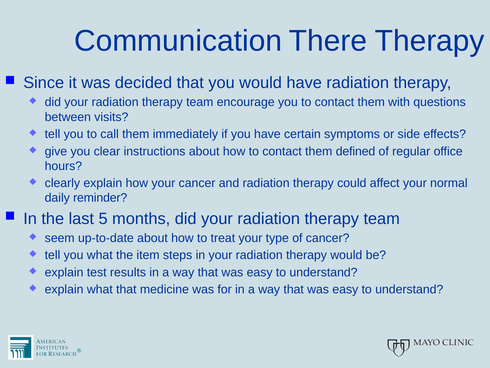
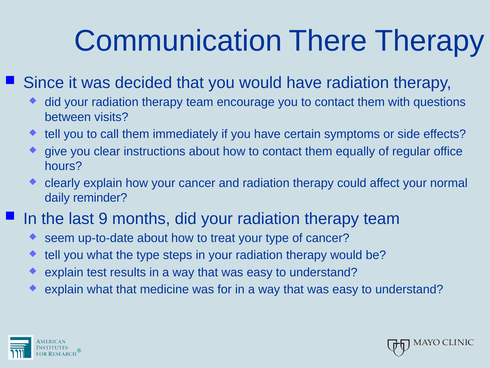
defined: defined -> equally
5: 5 -> 9
the item: item -> type
